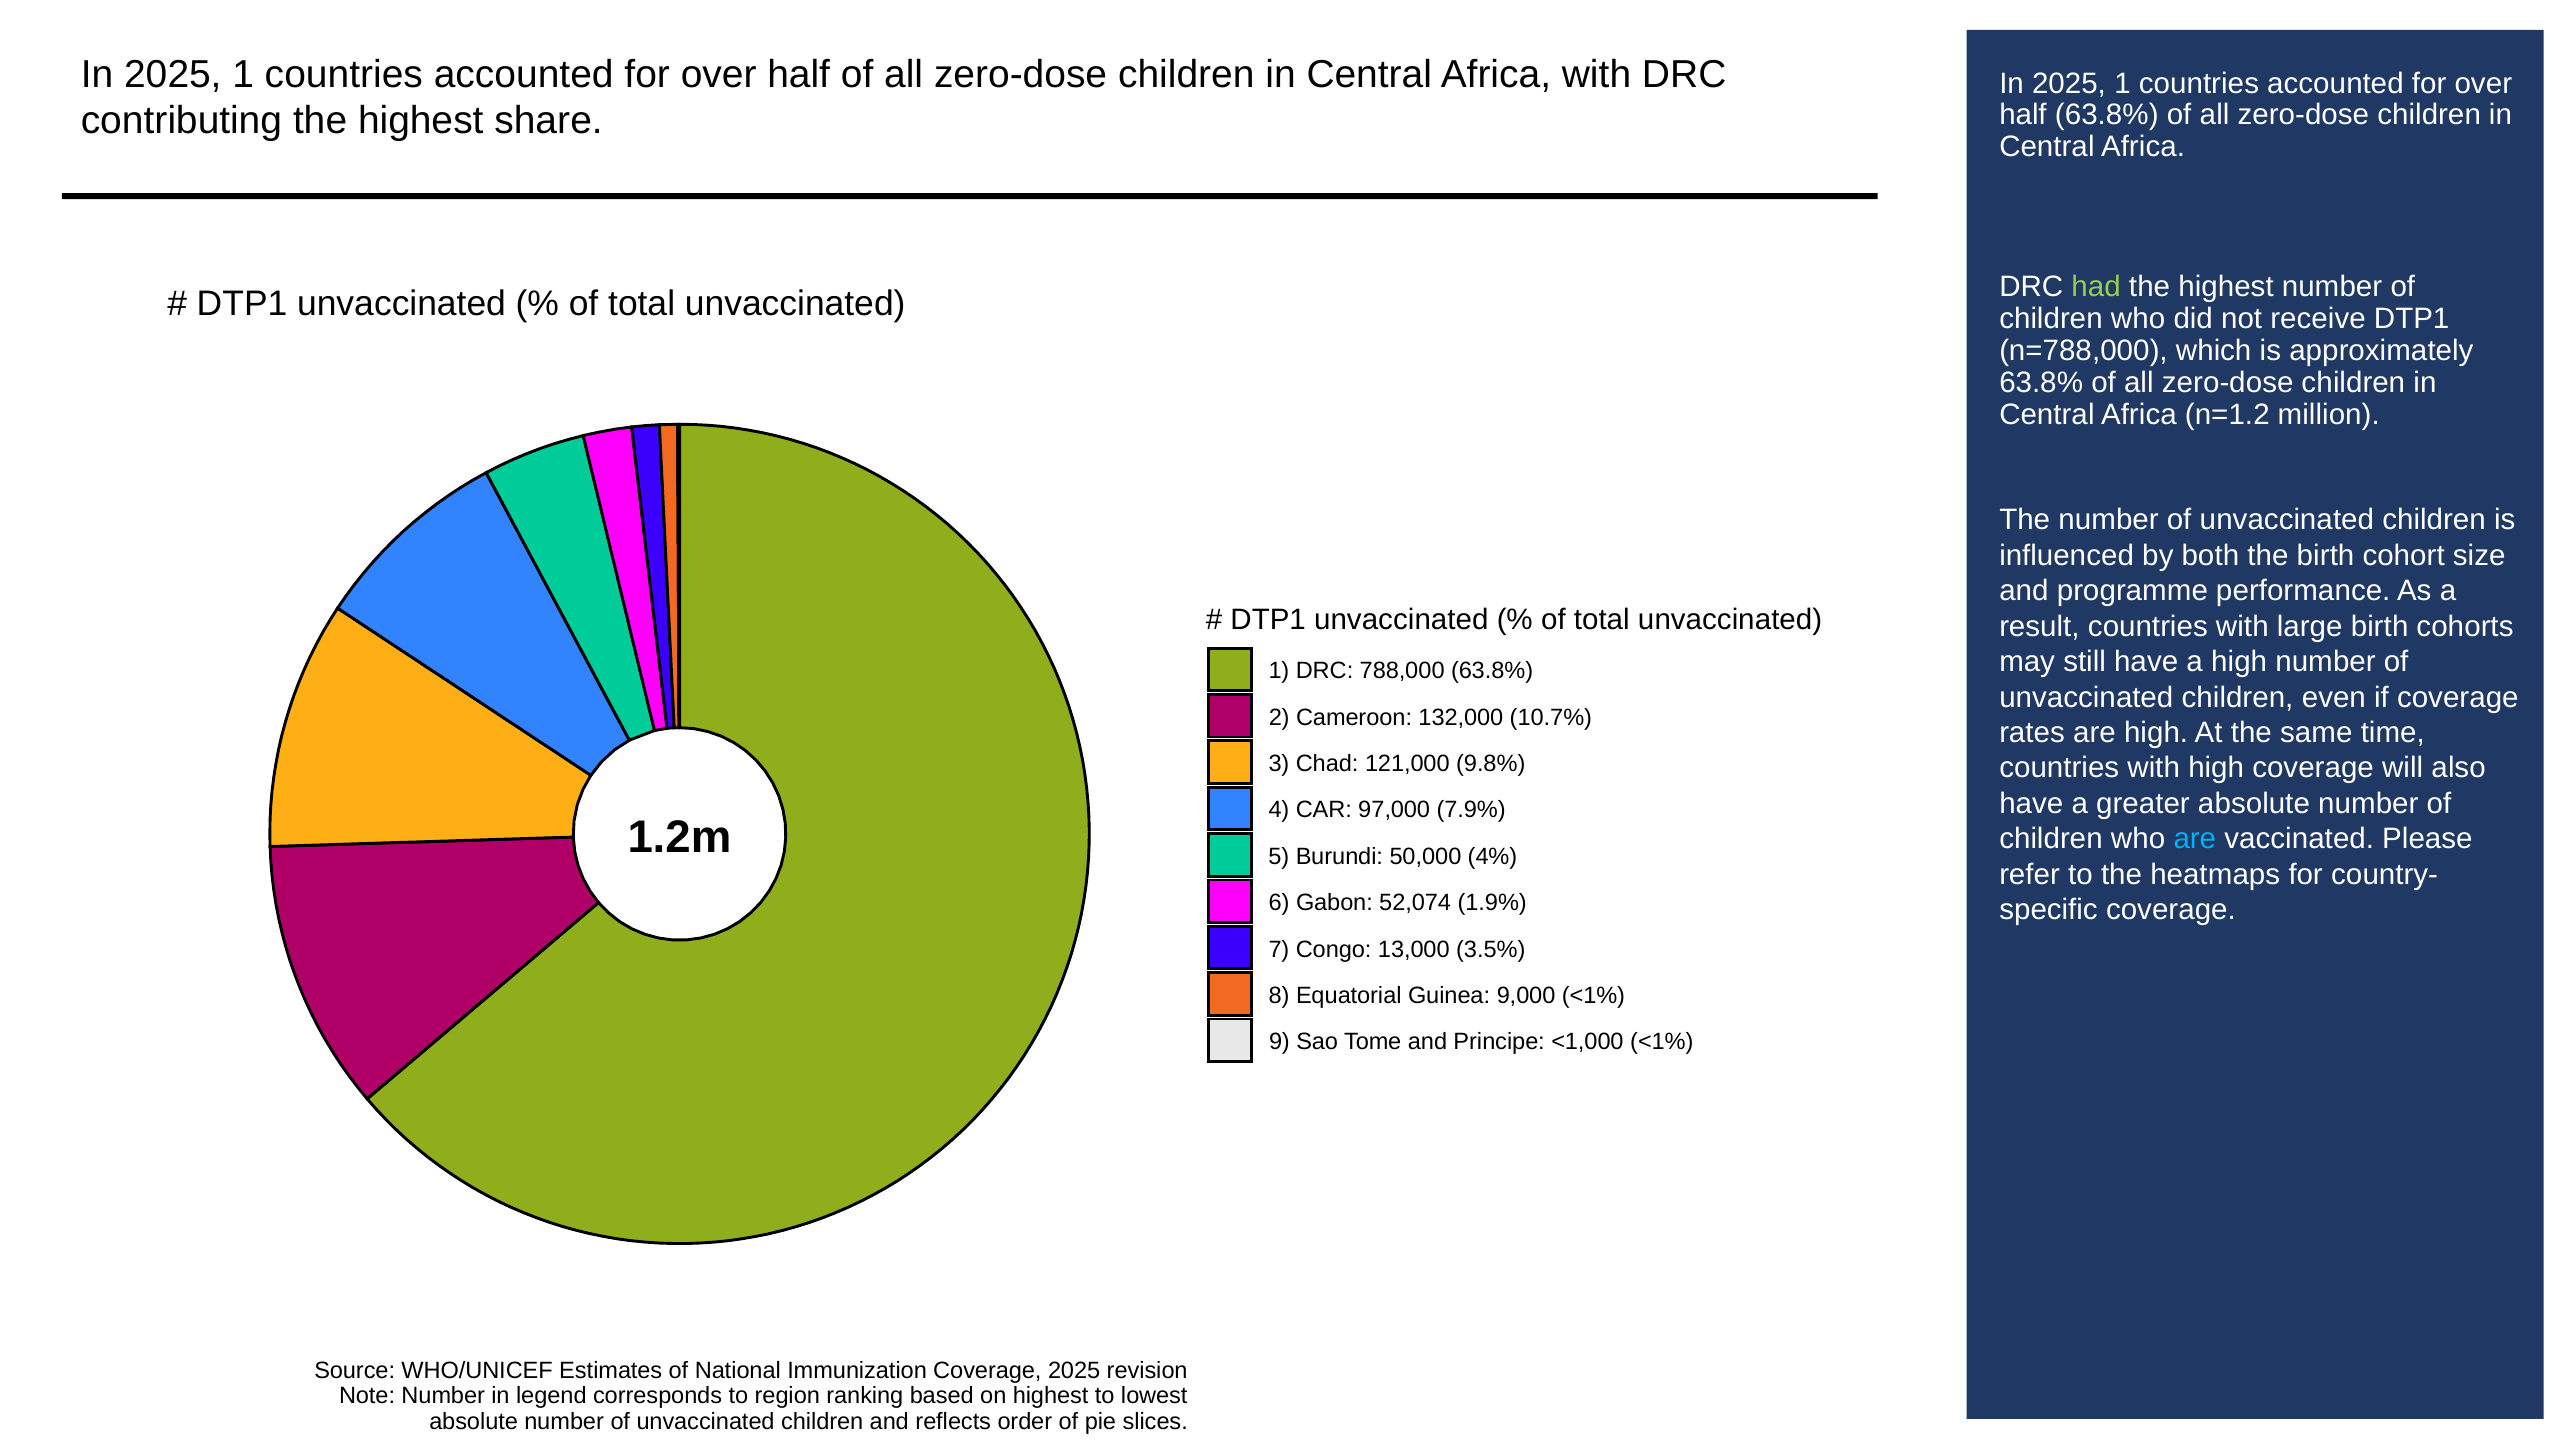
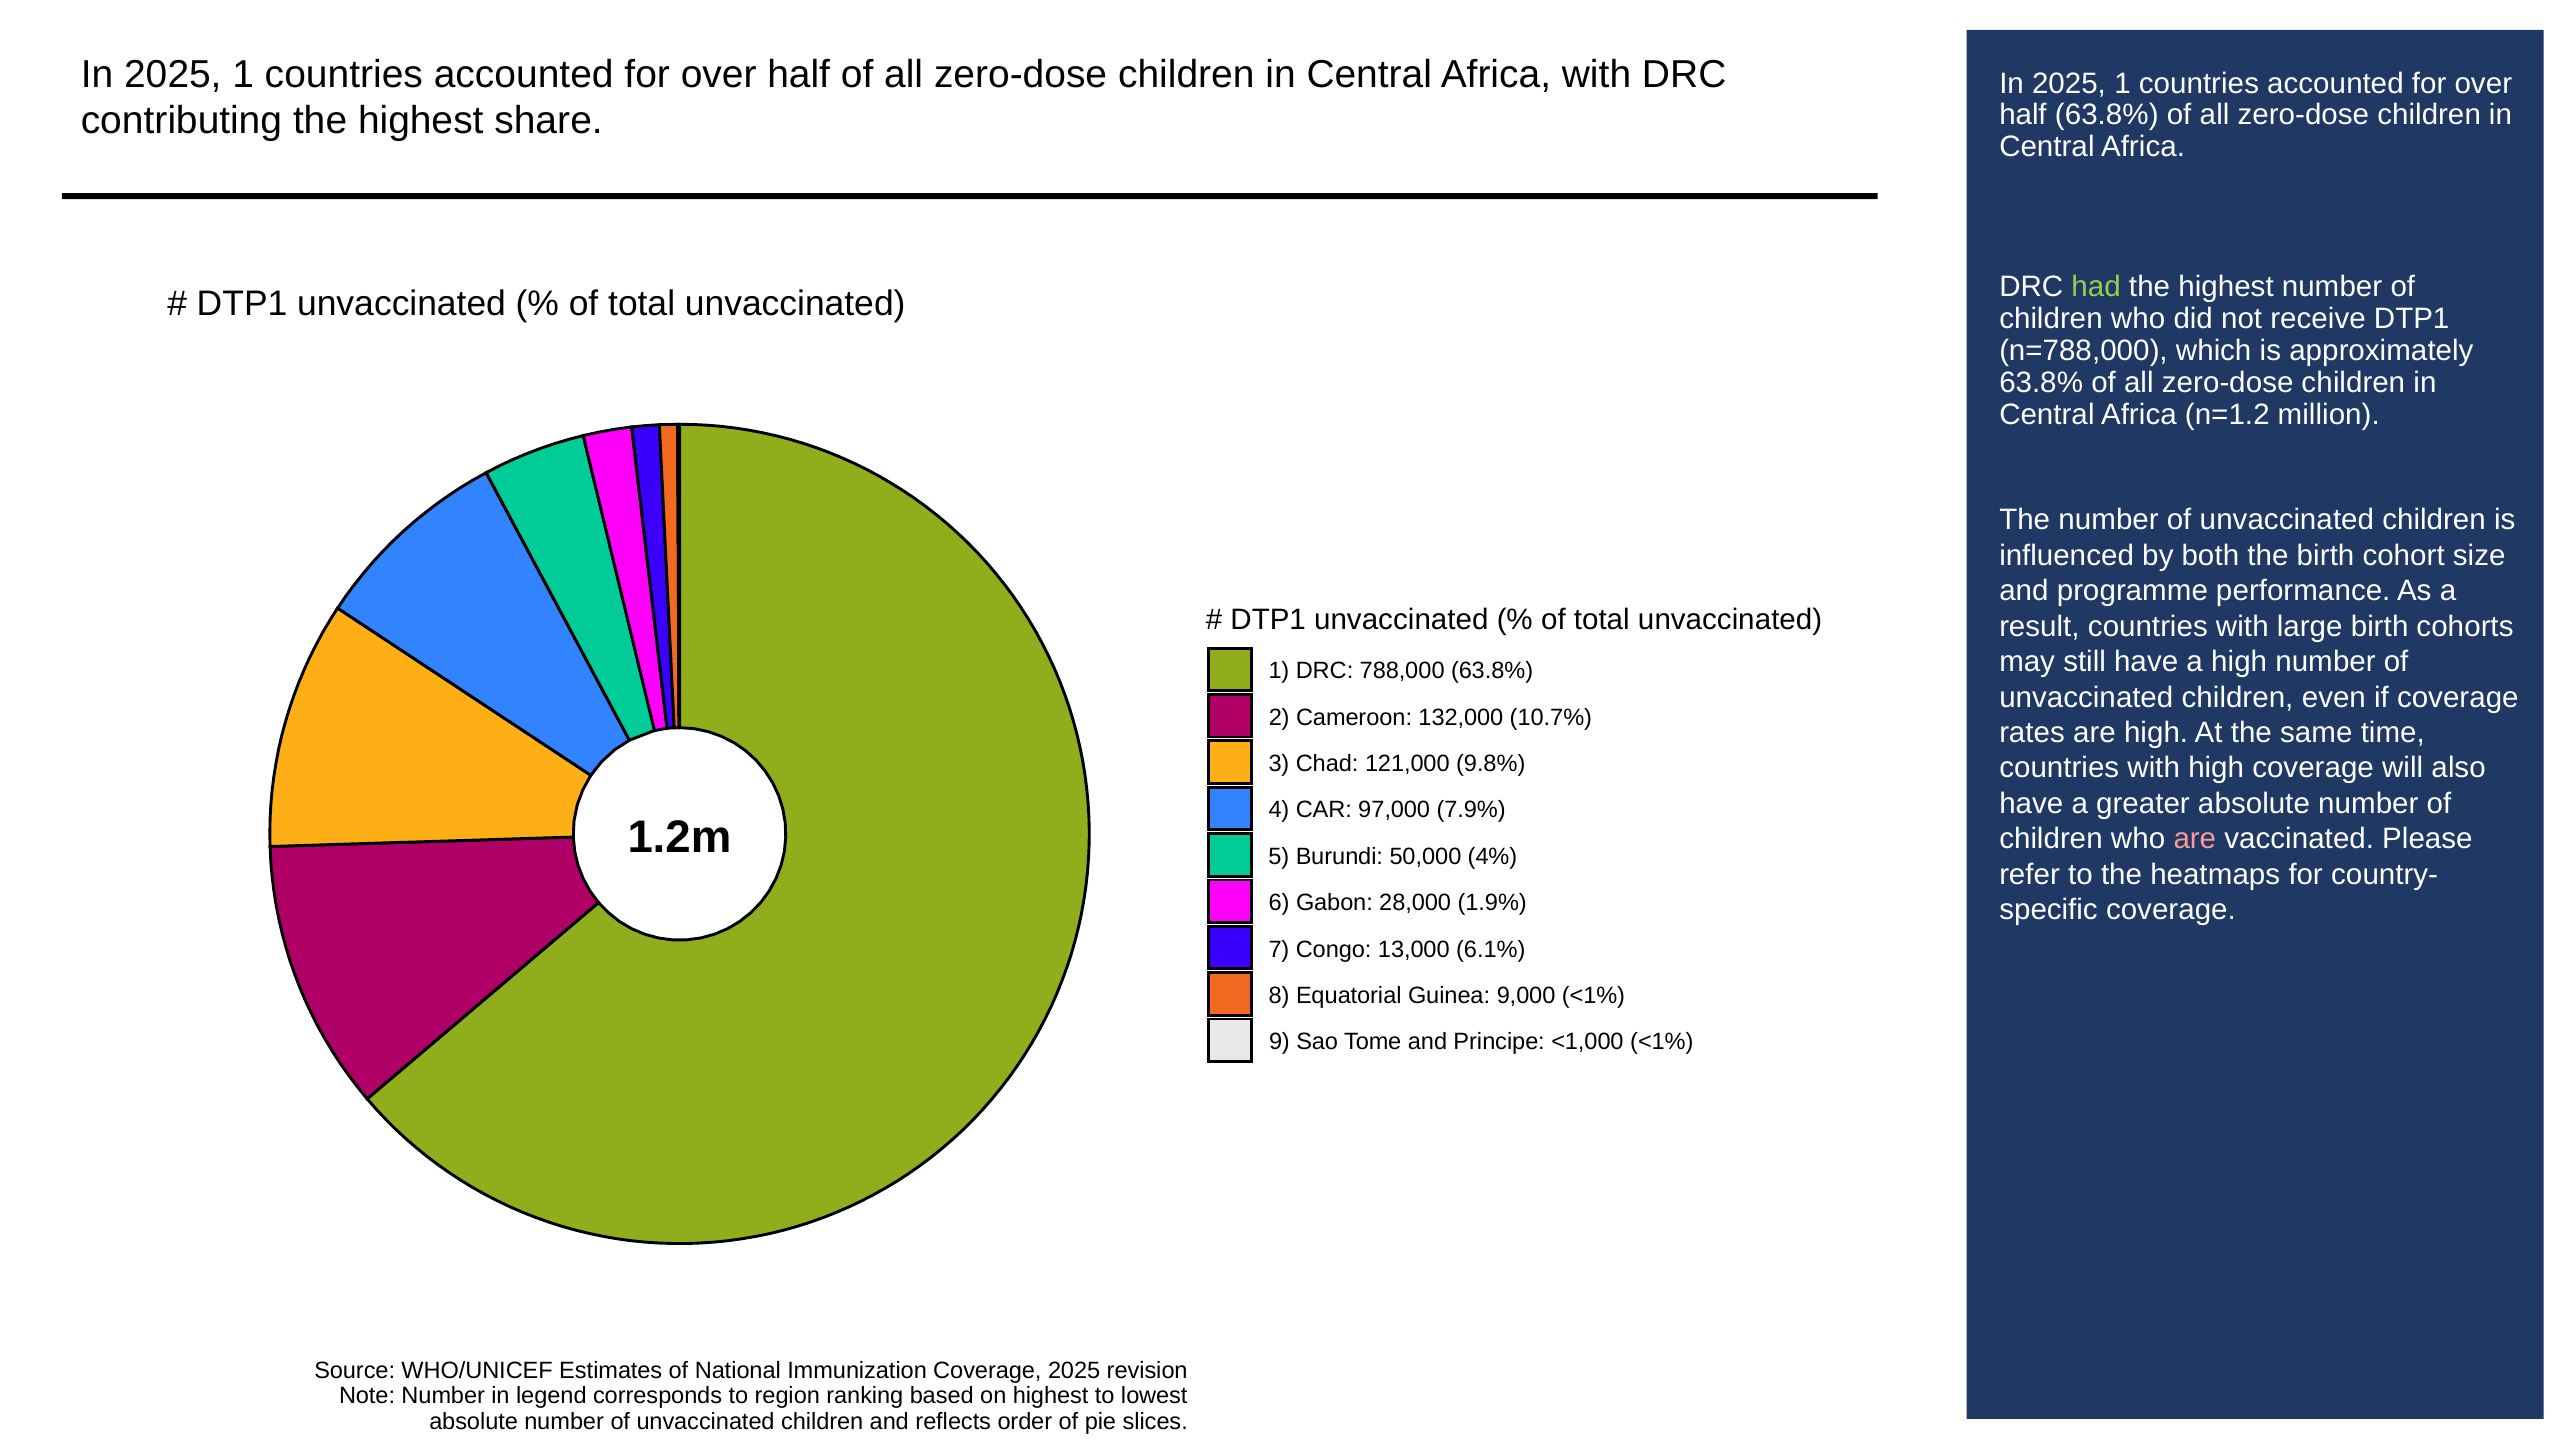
are at (2195, 839) colour: light blue -> pink
52,074: 52,074 -> 28,000
3.5%: 3.5% -> 6.1%
